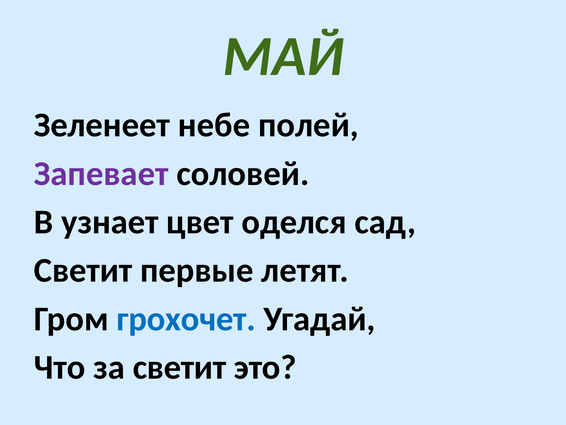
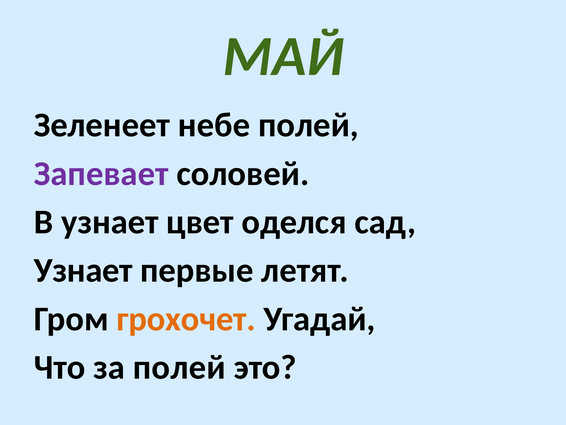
Светит at (83, 270): Светит -> Узнает
грохочет colour: blue -> orange
за светит: светит -> полей
